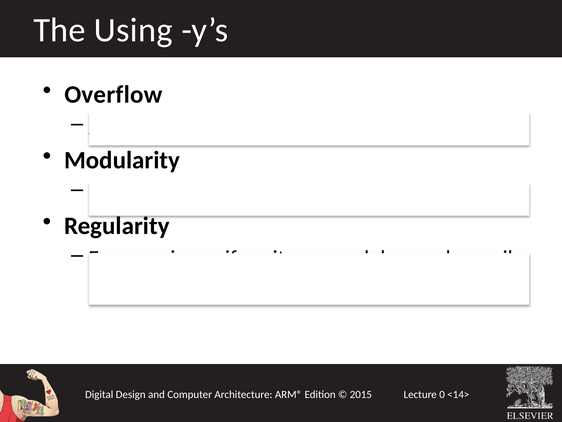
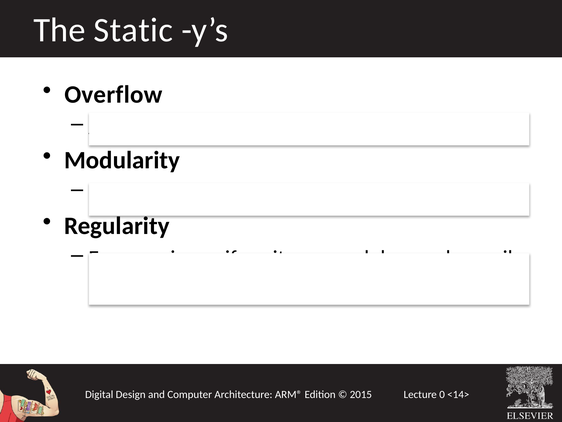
Using: Using -> Static
